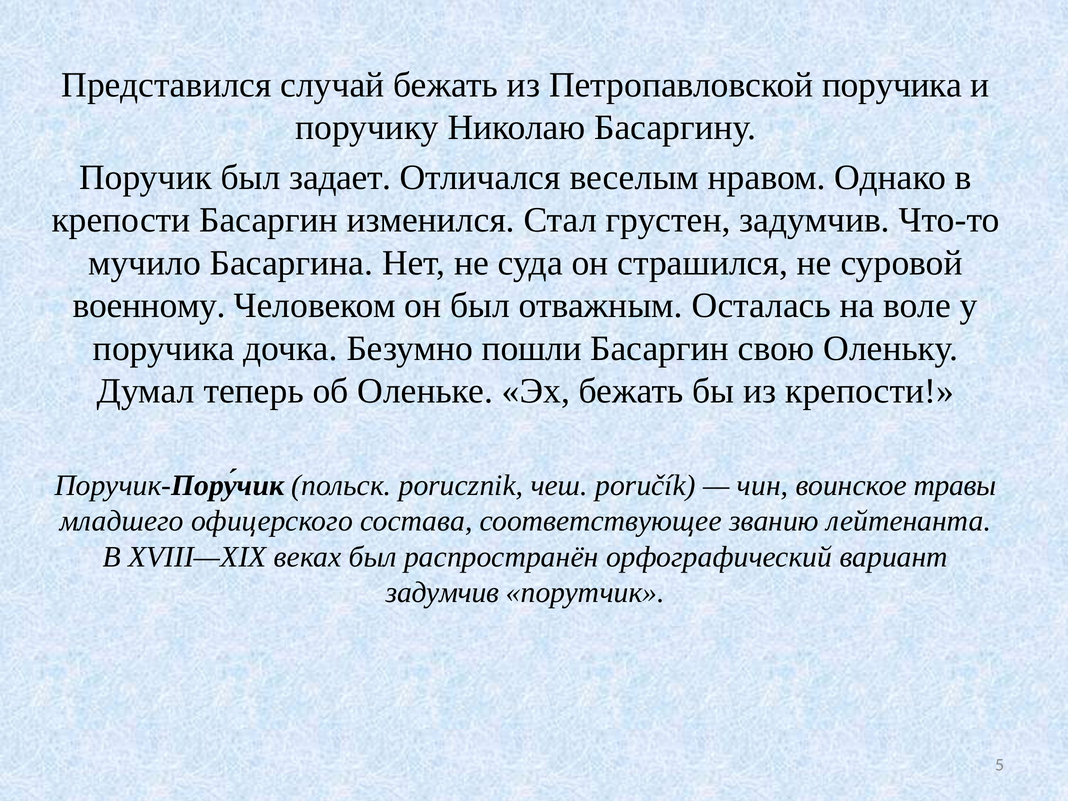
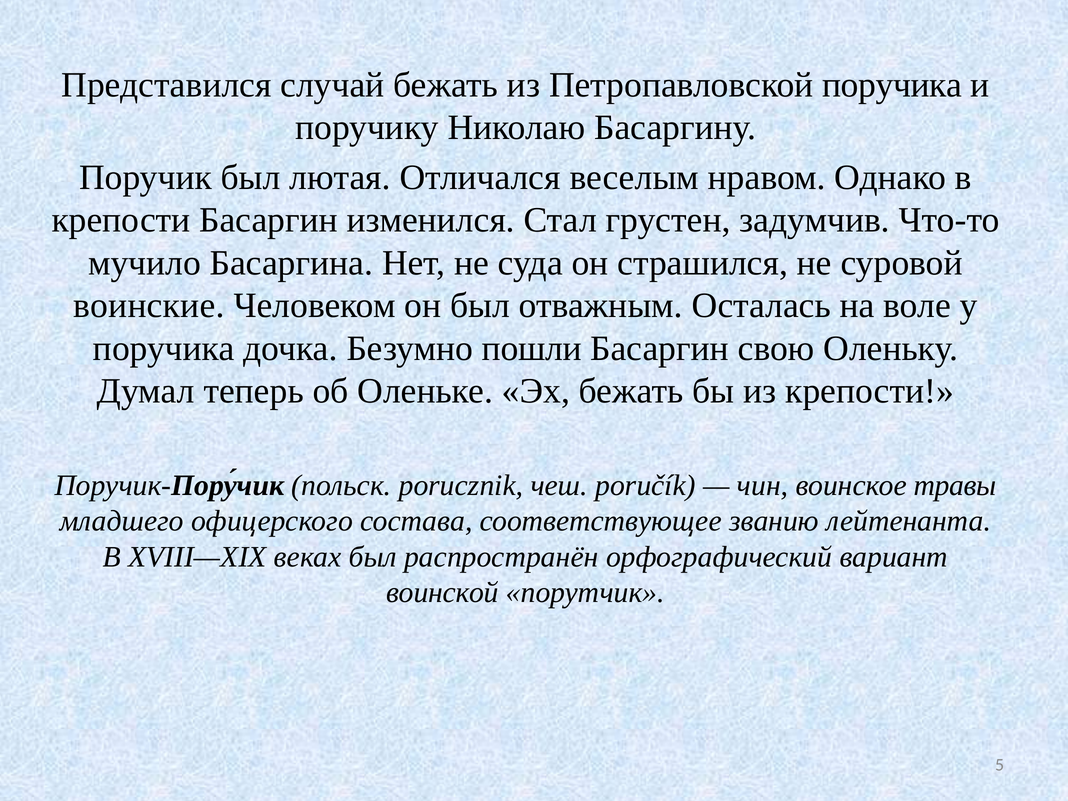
задает: задает -> лютая
военному: военному -> воинские
задумчив at (442, 592): задумчив -> воинской
